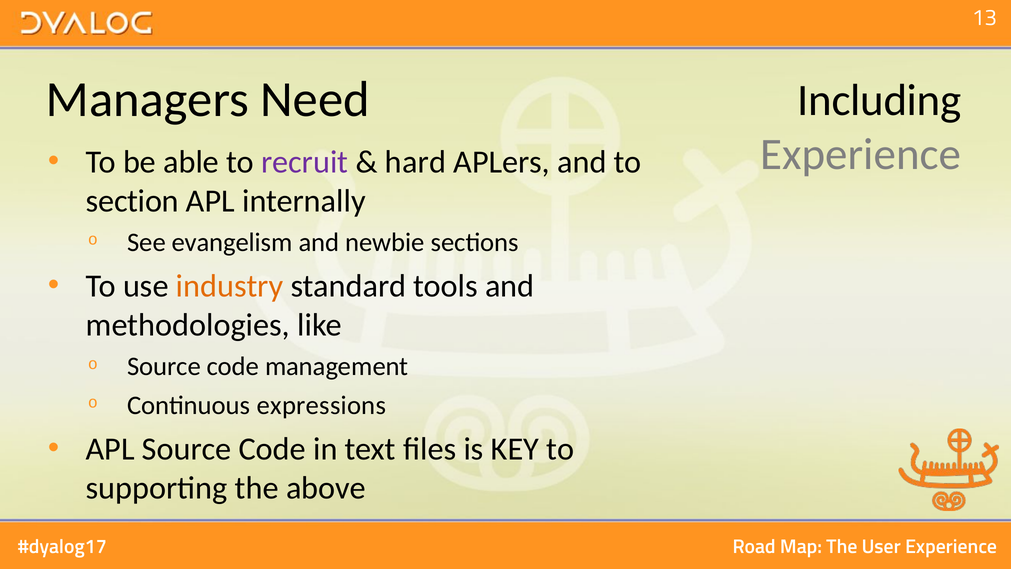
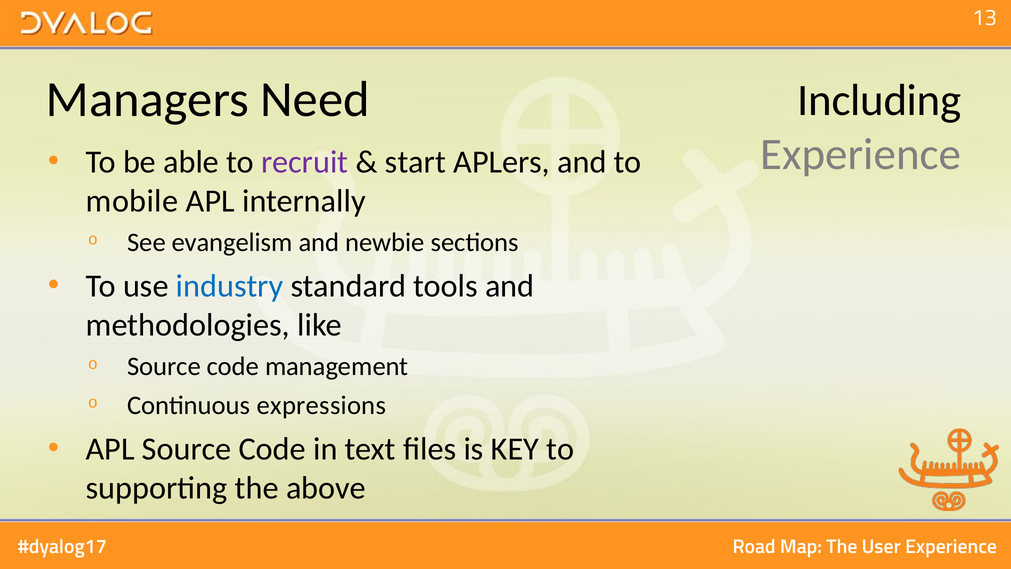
hard: hard -> start
section: section -> mobile
industry colour: orange -> blue
